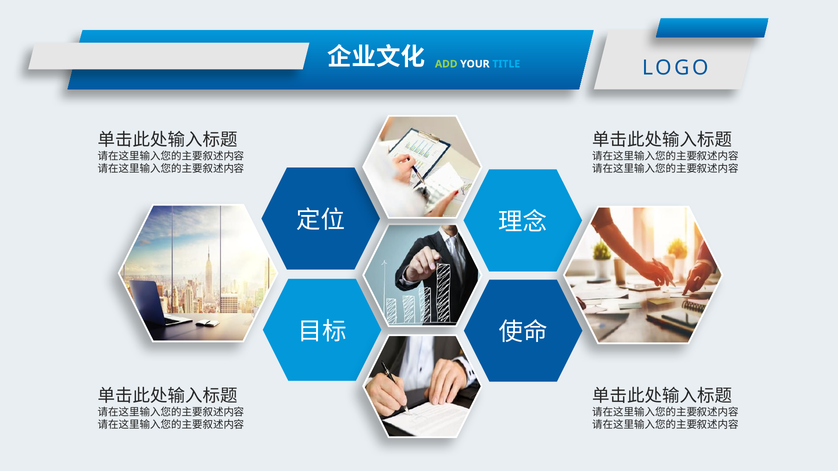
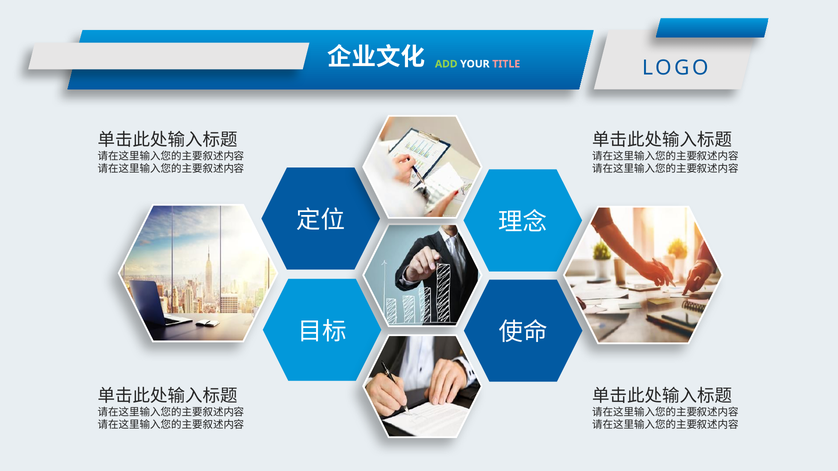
TITLE colour: light blue -> pink
